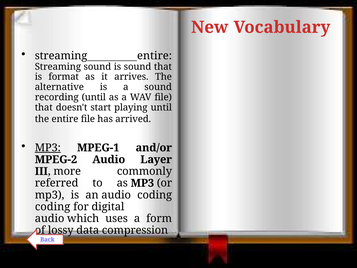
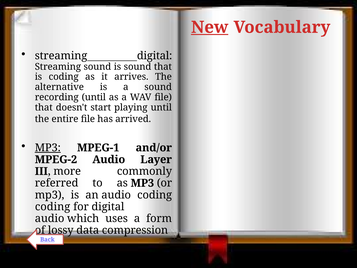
New underline: none -> present
streaming entire: entire -> digital
is format: format -> coding
